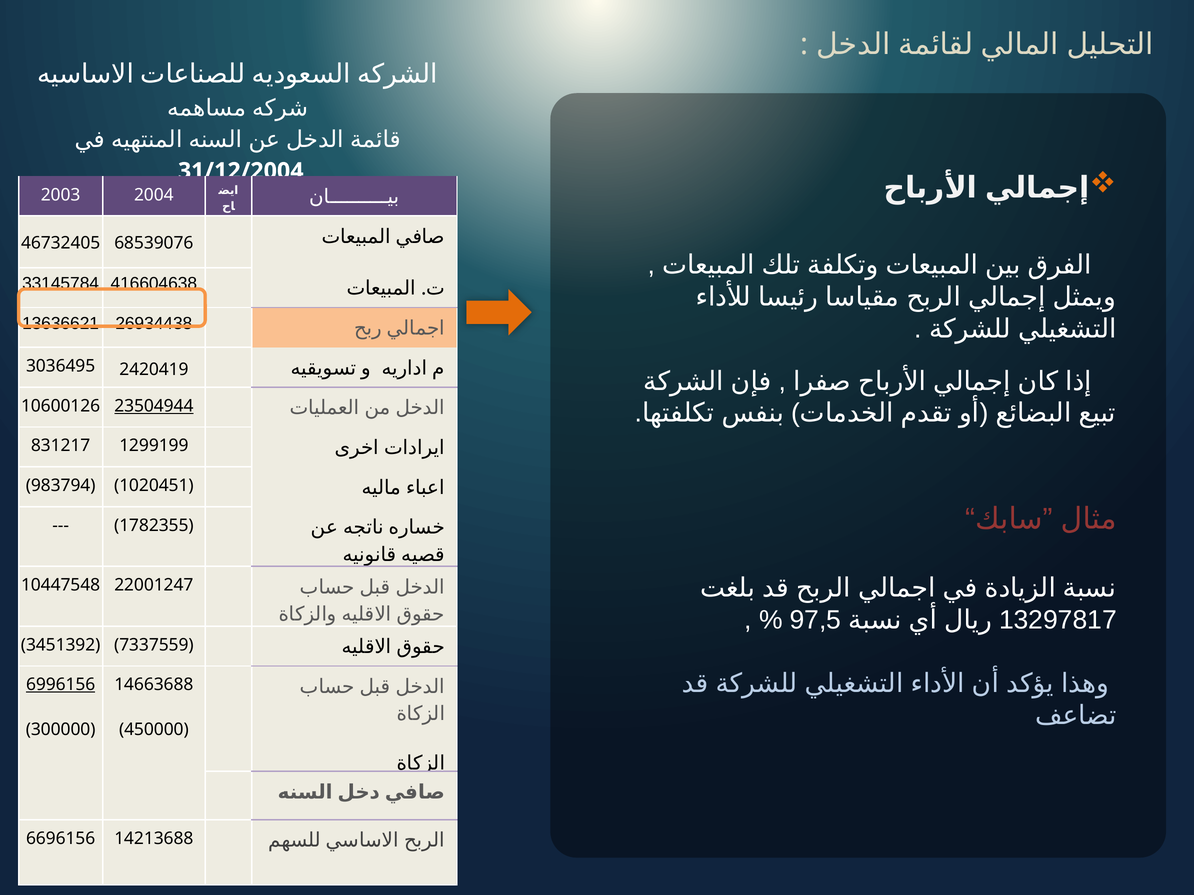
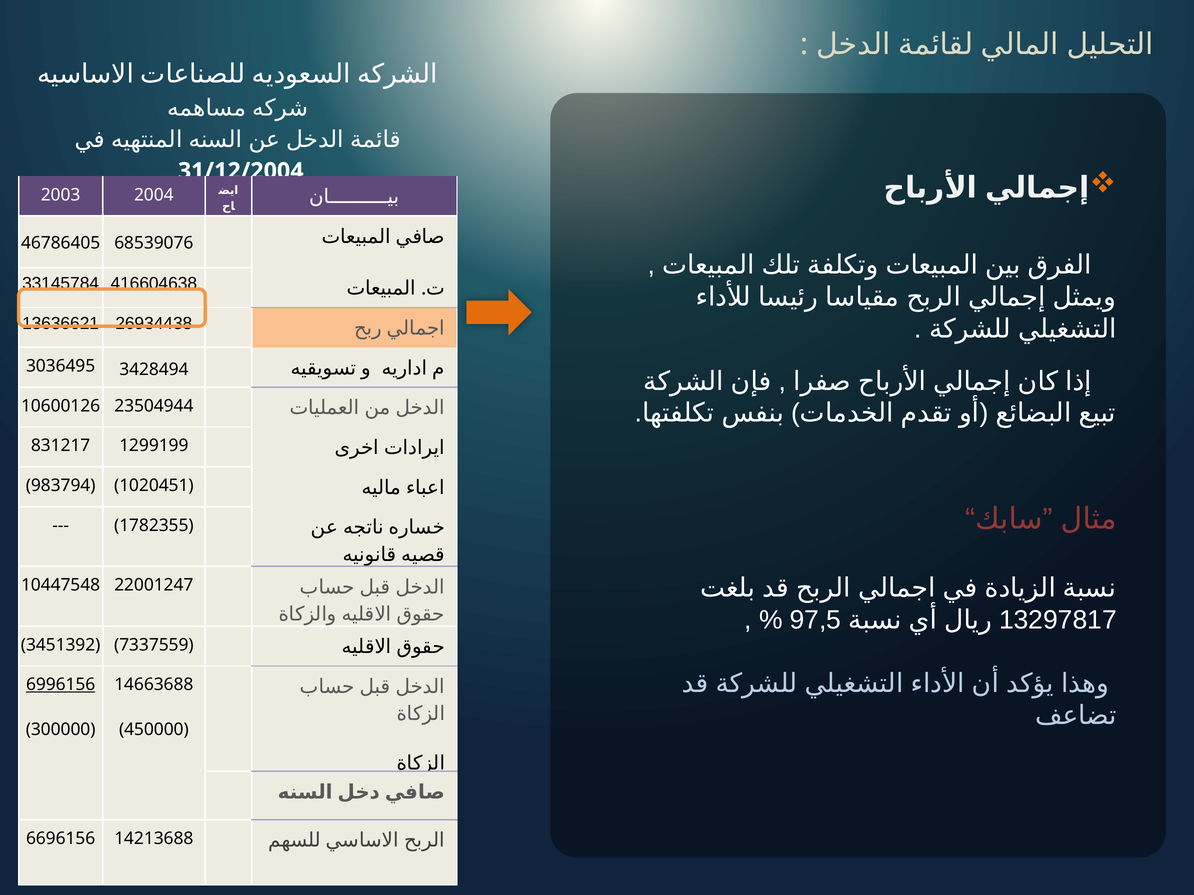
46732405: 46732405 -> 46786405
2420419: 2420419 -> 3428494
23504944 underline: present -> none
